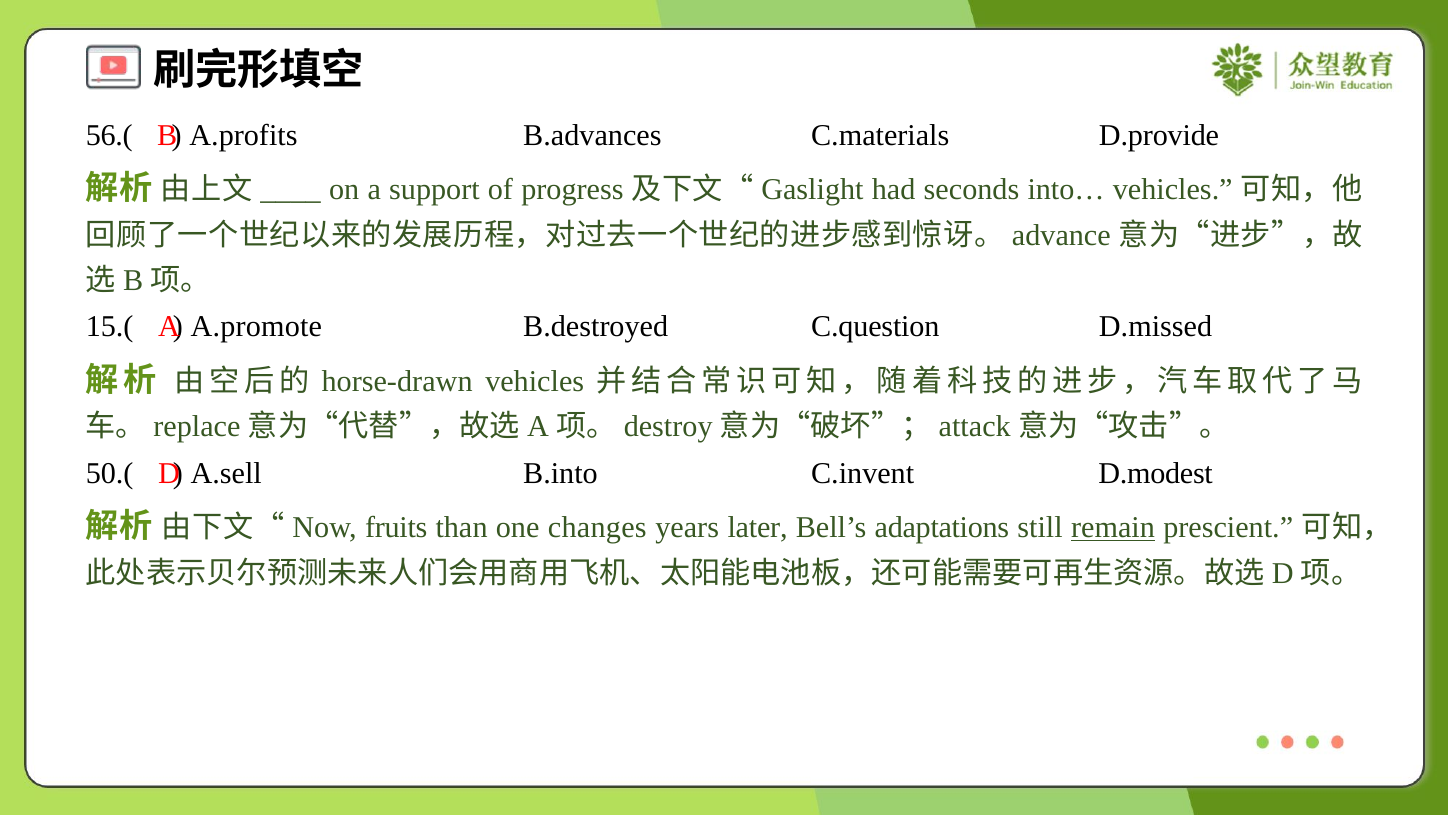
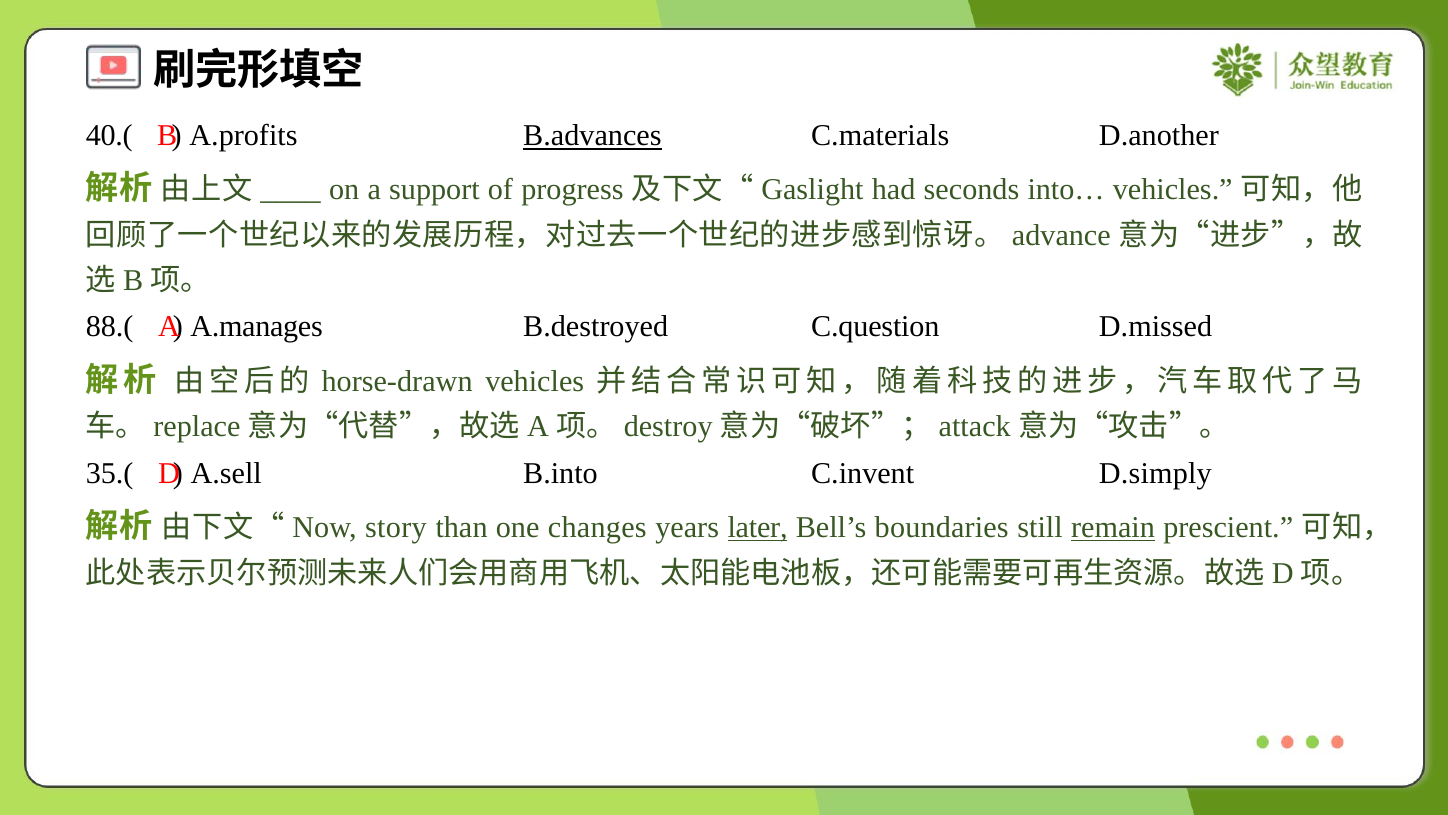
56.(: 56.( -> 40.(
B.advances underline: none -> present
D.provide: D.provide -> D.another
15.(: 15.( -> 88.(
A.promote: A.promote -> A.manages
50.(: 50.( -> 35.(
D.modest: D.modest -> D.simply
fruits: fruits -> story
later underline: none -> present
adaptations: adaptations -> boundaries
